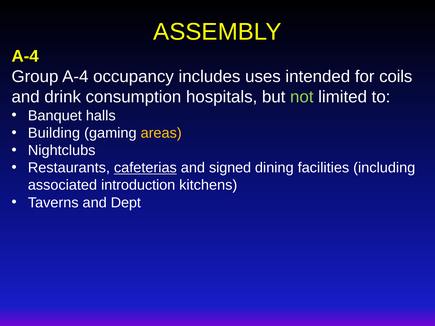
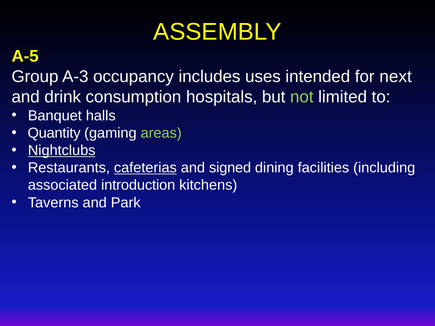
A-4 at (25, 56): A-4 -> A-5
Group A-4: A-4 -> A-3
coils: coils -> next
Building: Building -> Quantity
areas colour: yellow -> light green
Nightclubs underline: none -> present
Dept: Dept -> Park
